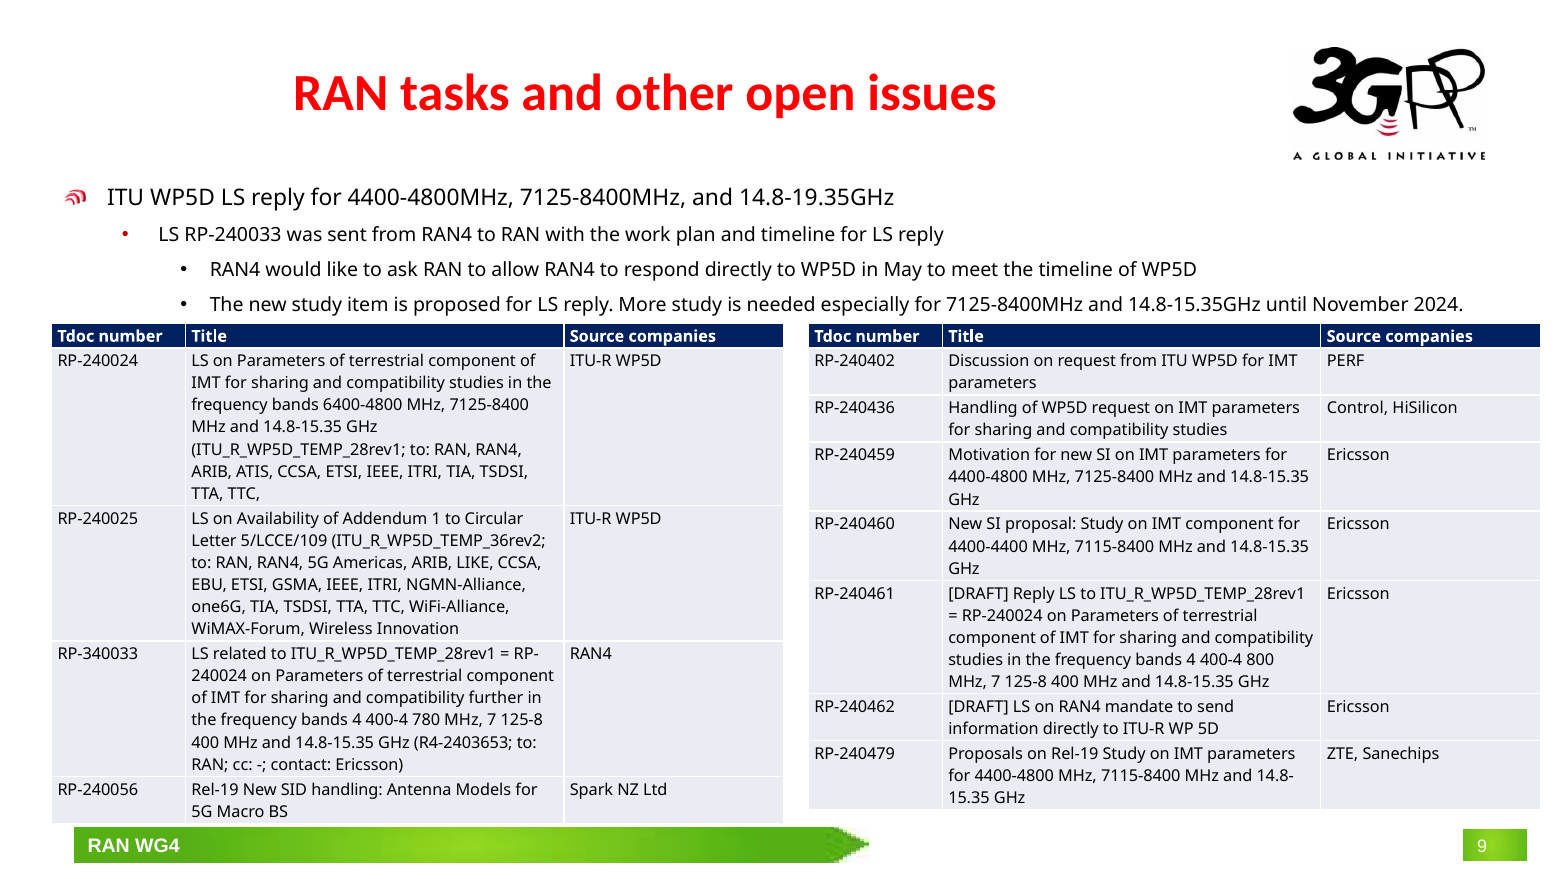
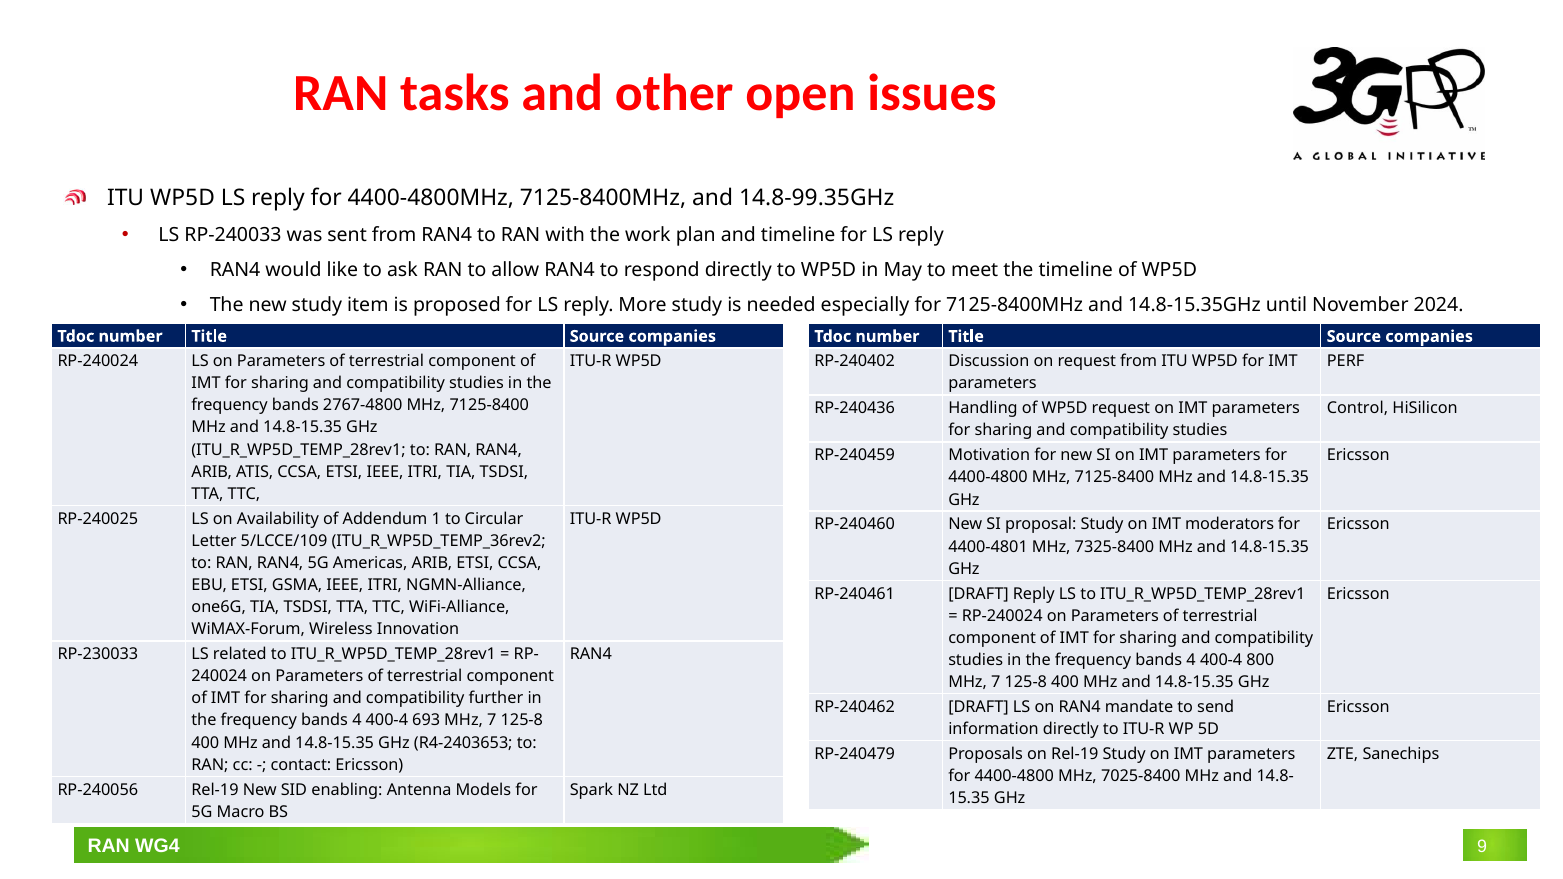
14.8-19.35GHz: 14.8-19.35GHz -> 14.8-99.35GHz
6400-4800: 6400-4800 -> 2767-4800
IMT component: component -> moderators
4400-4400: 4400-4400 -> 4400-4801
7115-8400 at (1114, 547): 7115-8400 -> 7325-8400
ARIB LIKE: LIKE -> ETSI
RP-340033: RP-340033 -> RP-230033
780: 780 -> 693
4400-4800 MHz 7115-8400: 7115-8400 -> 7025-8400
SID handling: handling -> enabling
